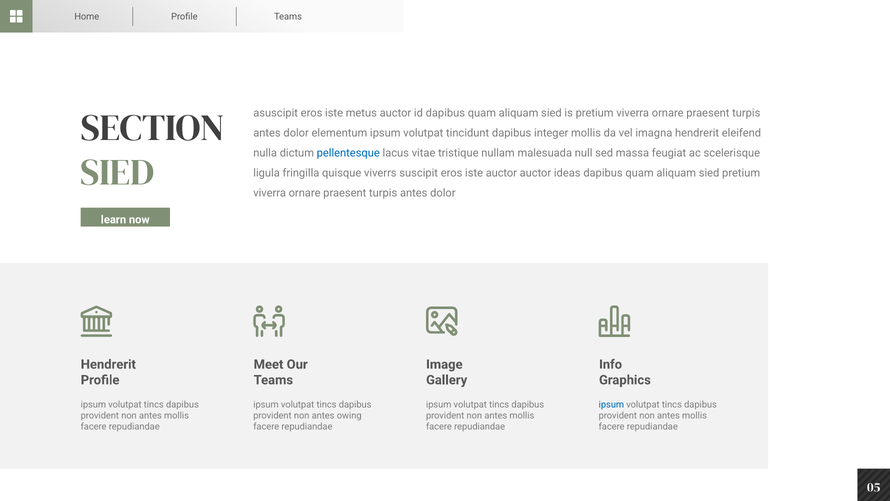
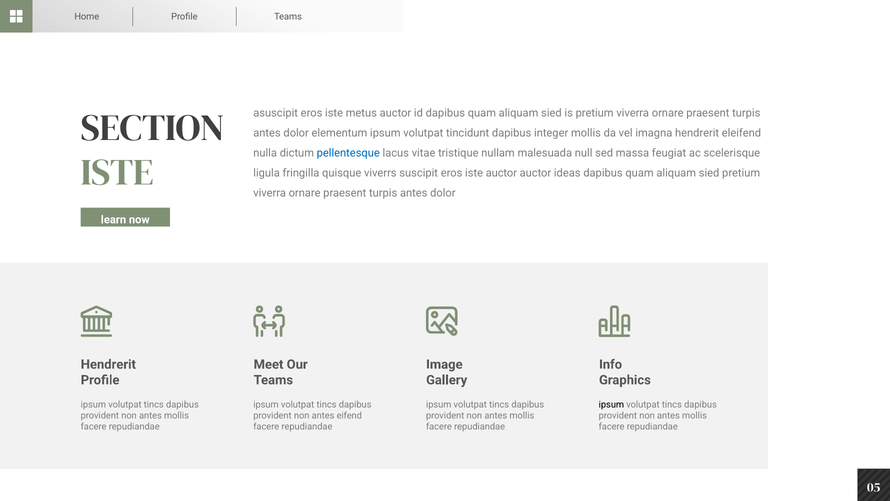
SIED at (117, 172): SIED -> ISTE
ipsum at (611, 404) colour: blue -> black
owing: owing -> eifend
